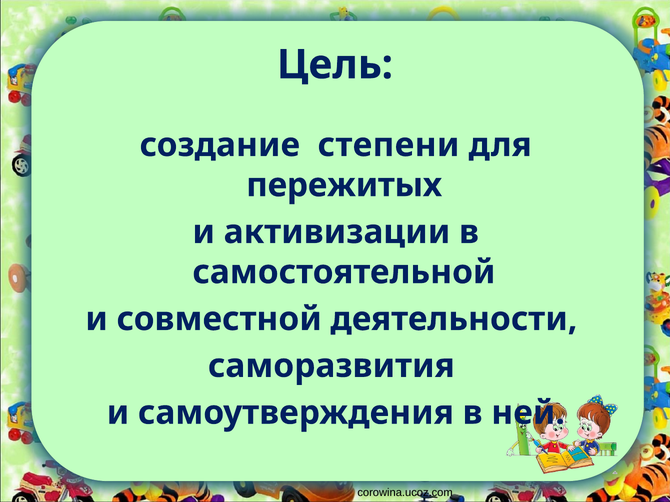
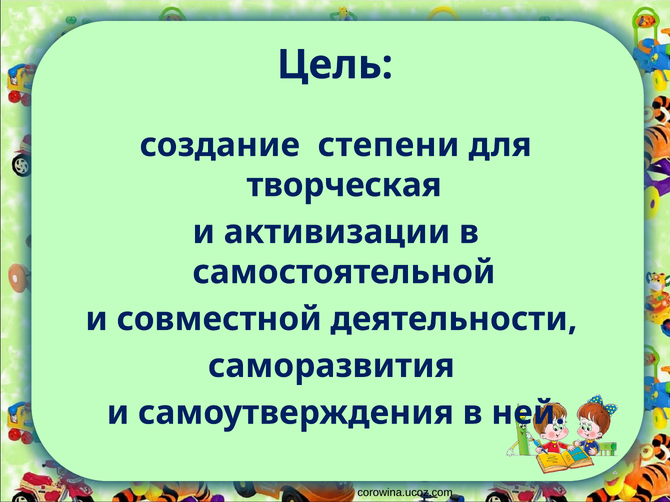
пережитых: пережитых -> творческая
